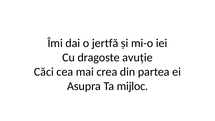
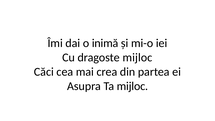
jertfă: jertfă -> inimă
dragoste avuție: avuție -> mijloc
